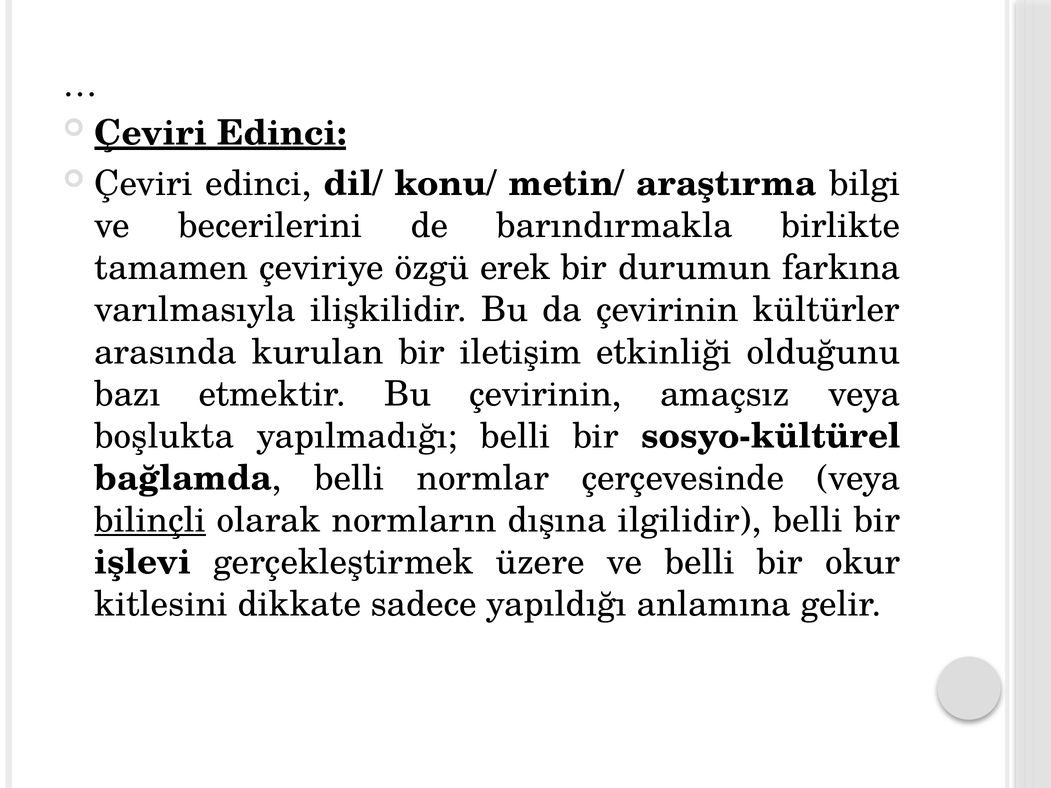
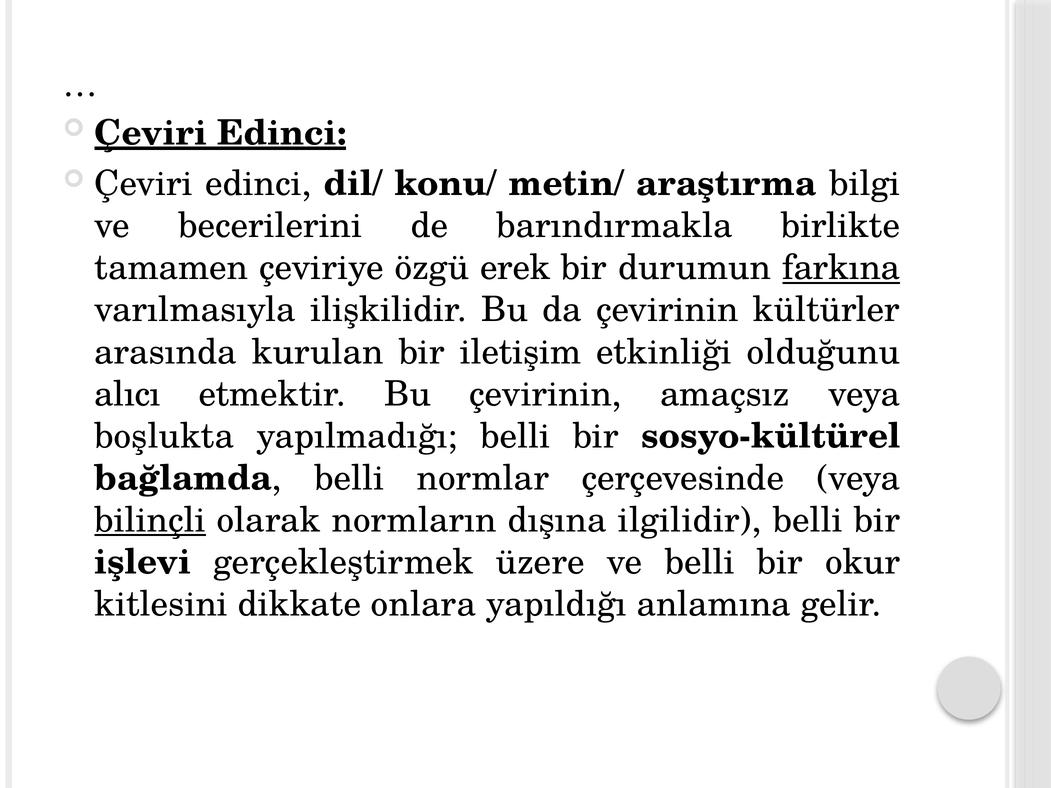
farkına underline: none -> present
bazı: bazı -> alıcı
sadece: sadece -> onlara
